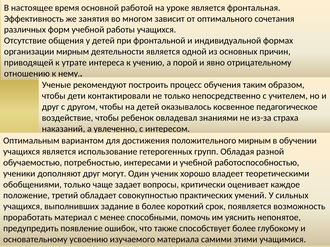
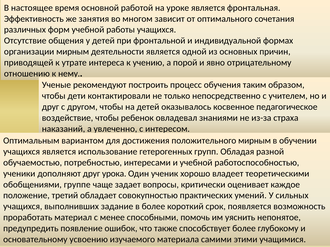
могут: могут -> урока
обобщениями только: только -> группе
